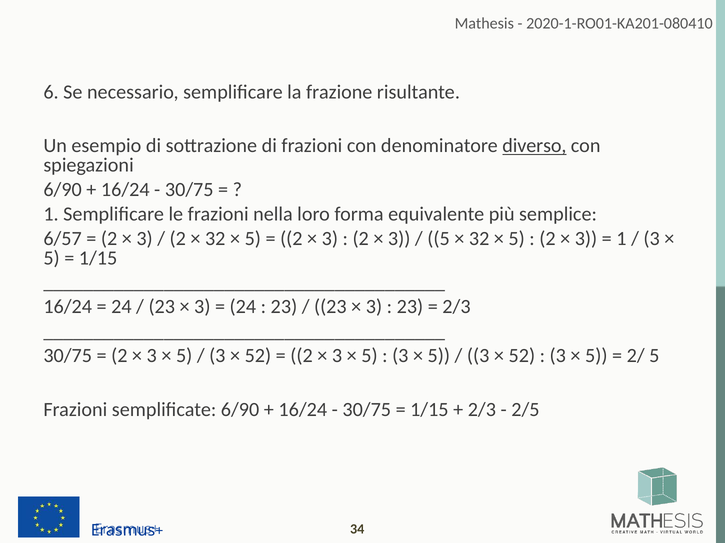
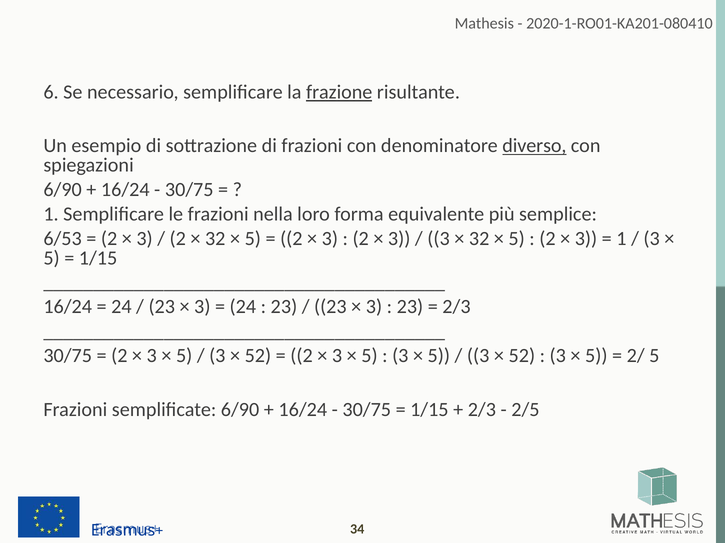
frazione underline: none -> present
6/57: 6/57 -> 6/53
5 at (439, 239): 5 -> 3
